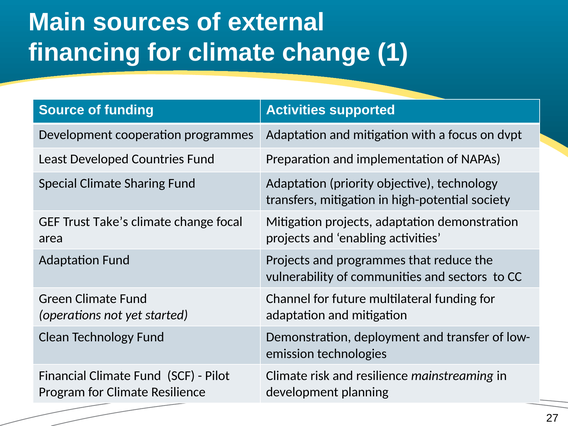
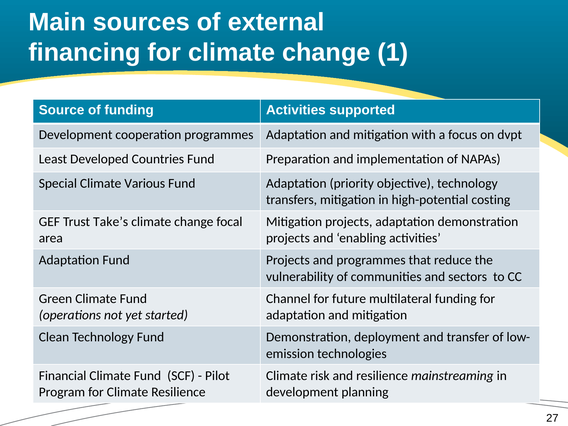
Sharing: Sharing -> Various
society: society -> costing
